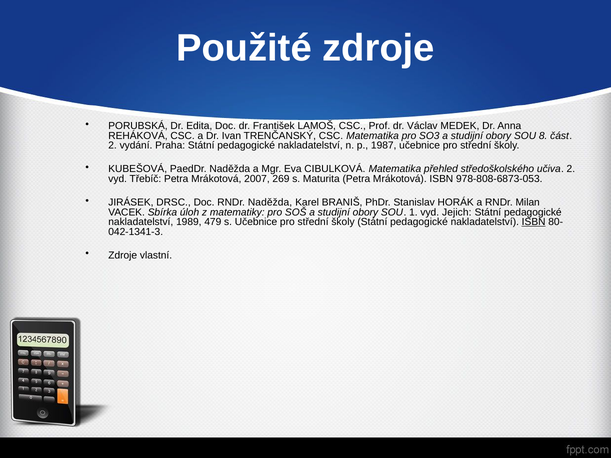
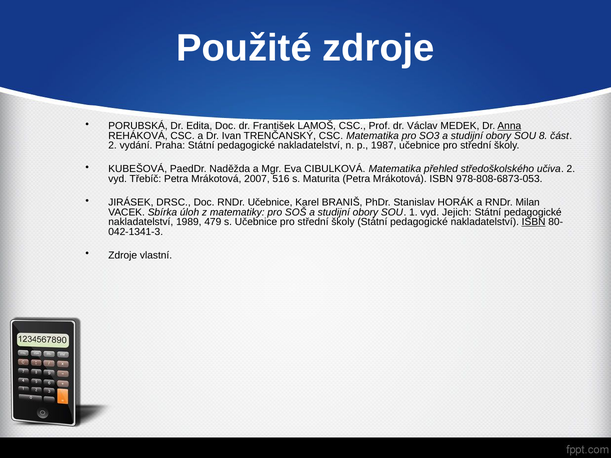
Anna underline: none -> present
269: 269 -> 516
RNDr Naděžda: Naděžda -> Učebnice
